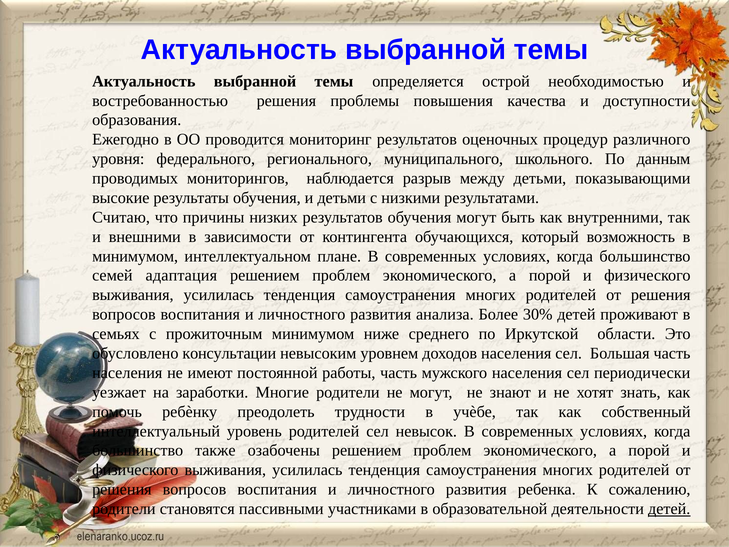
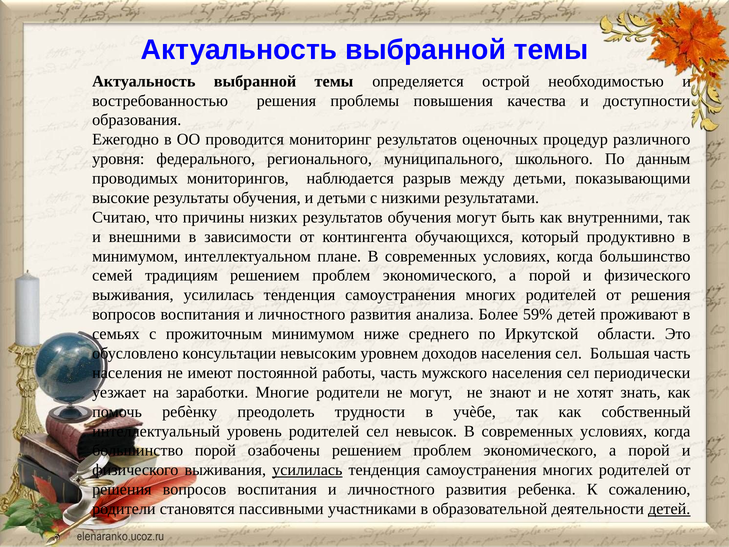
возможность: возможность -> продуктивно
адаптация: адаптация -> традициям
30%: 30% -> 59%
большинство также: также -> порой
усилилась at (307, 470) underline: none -> present
